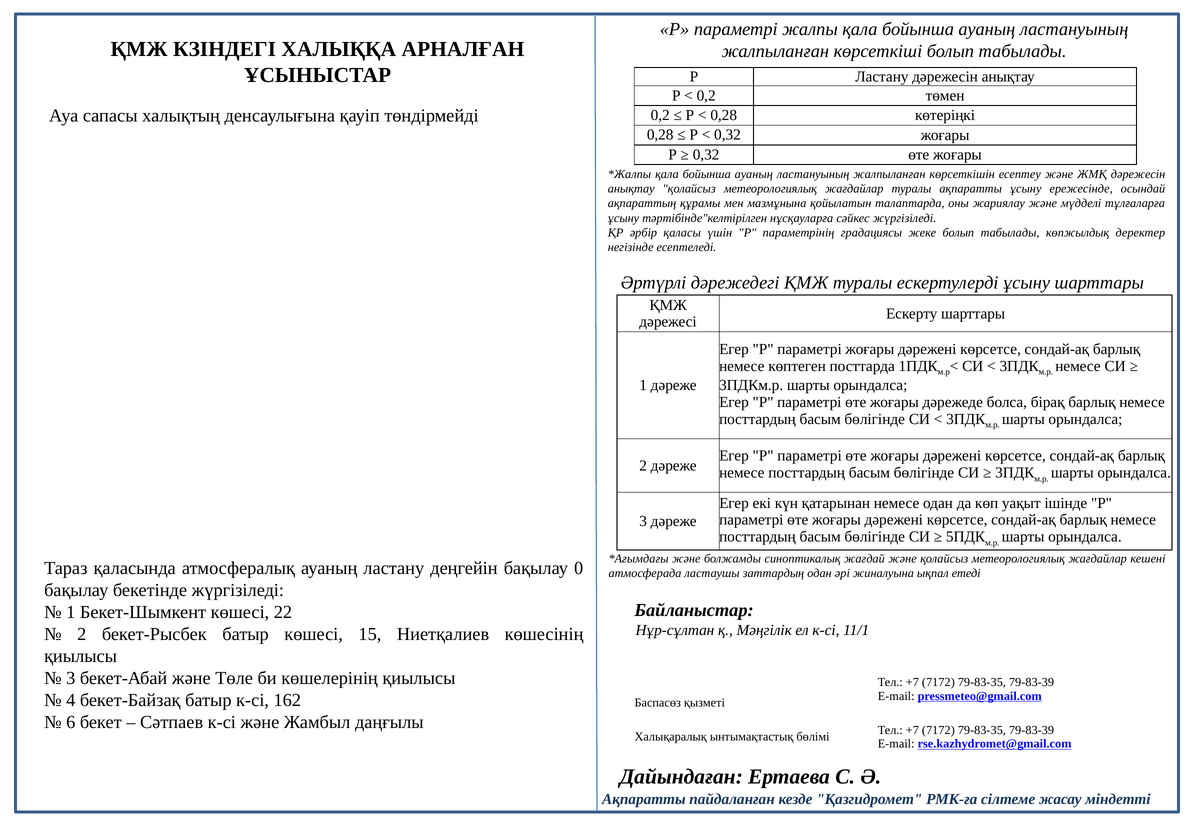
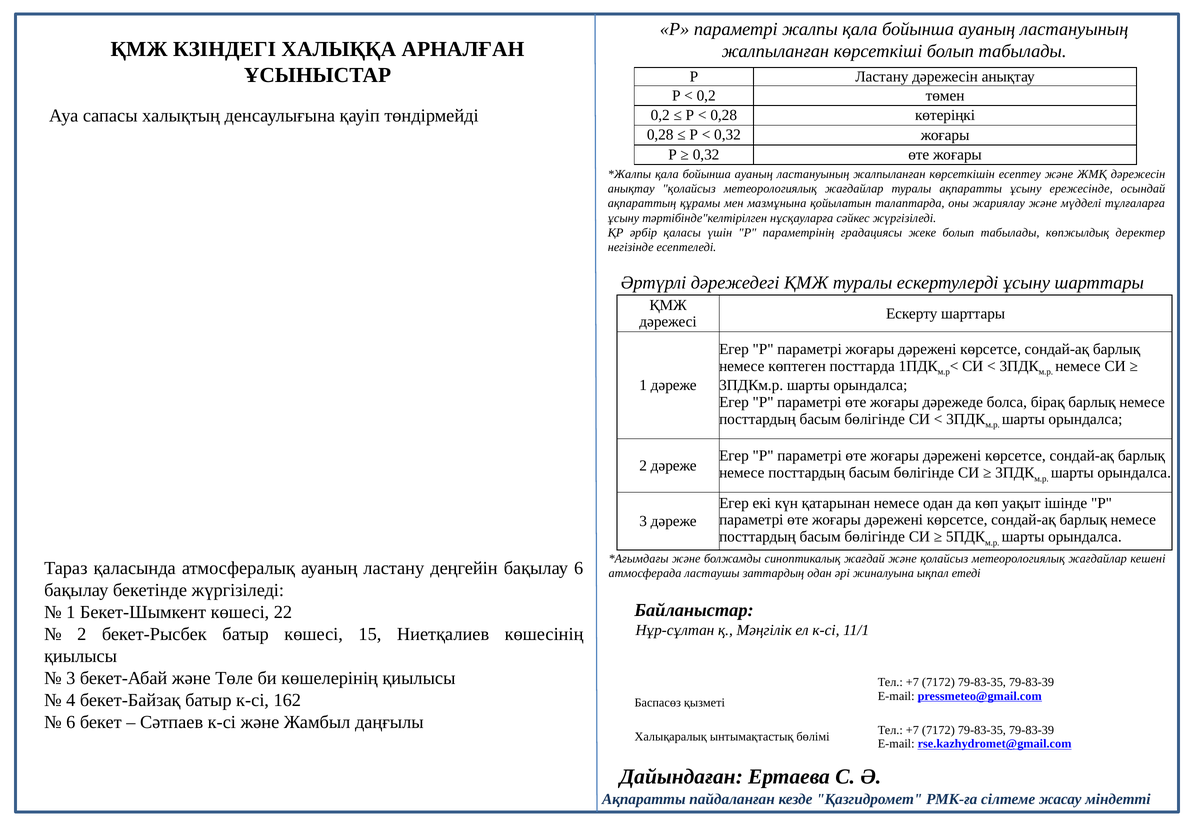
бақылау 0: 0 -> 6
